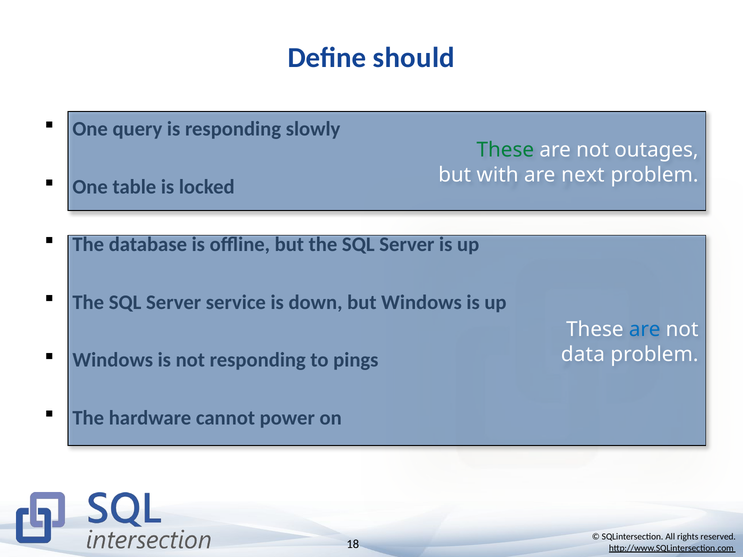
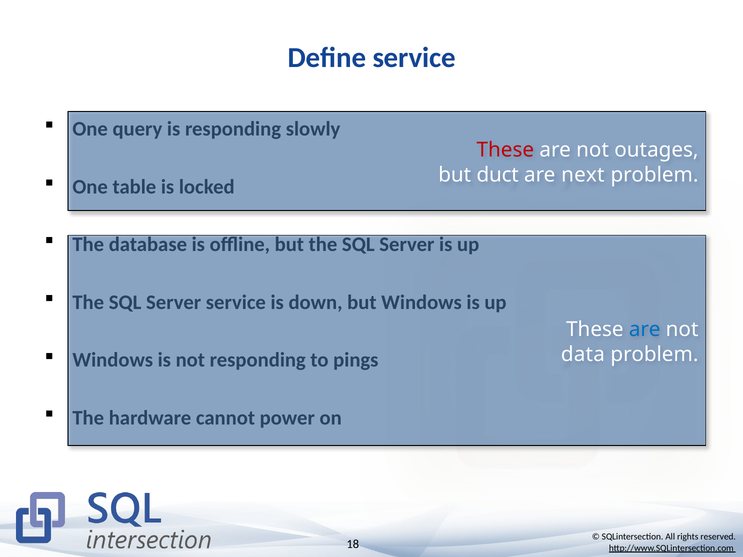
Define should: should -> service
These at (505, 150) colour: green -> red
with: with -> duct
